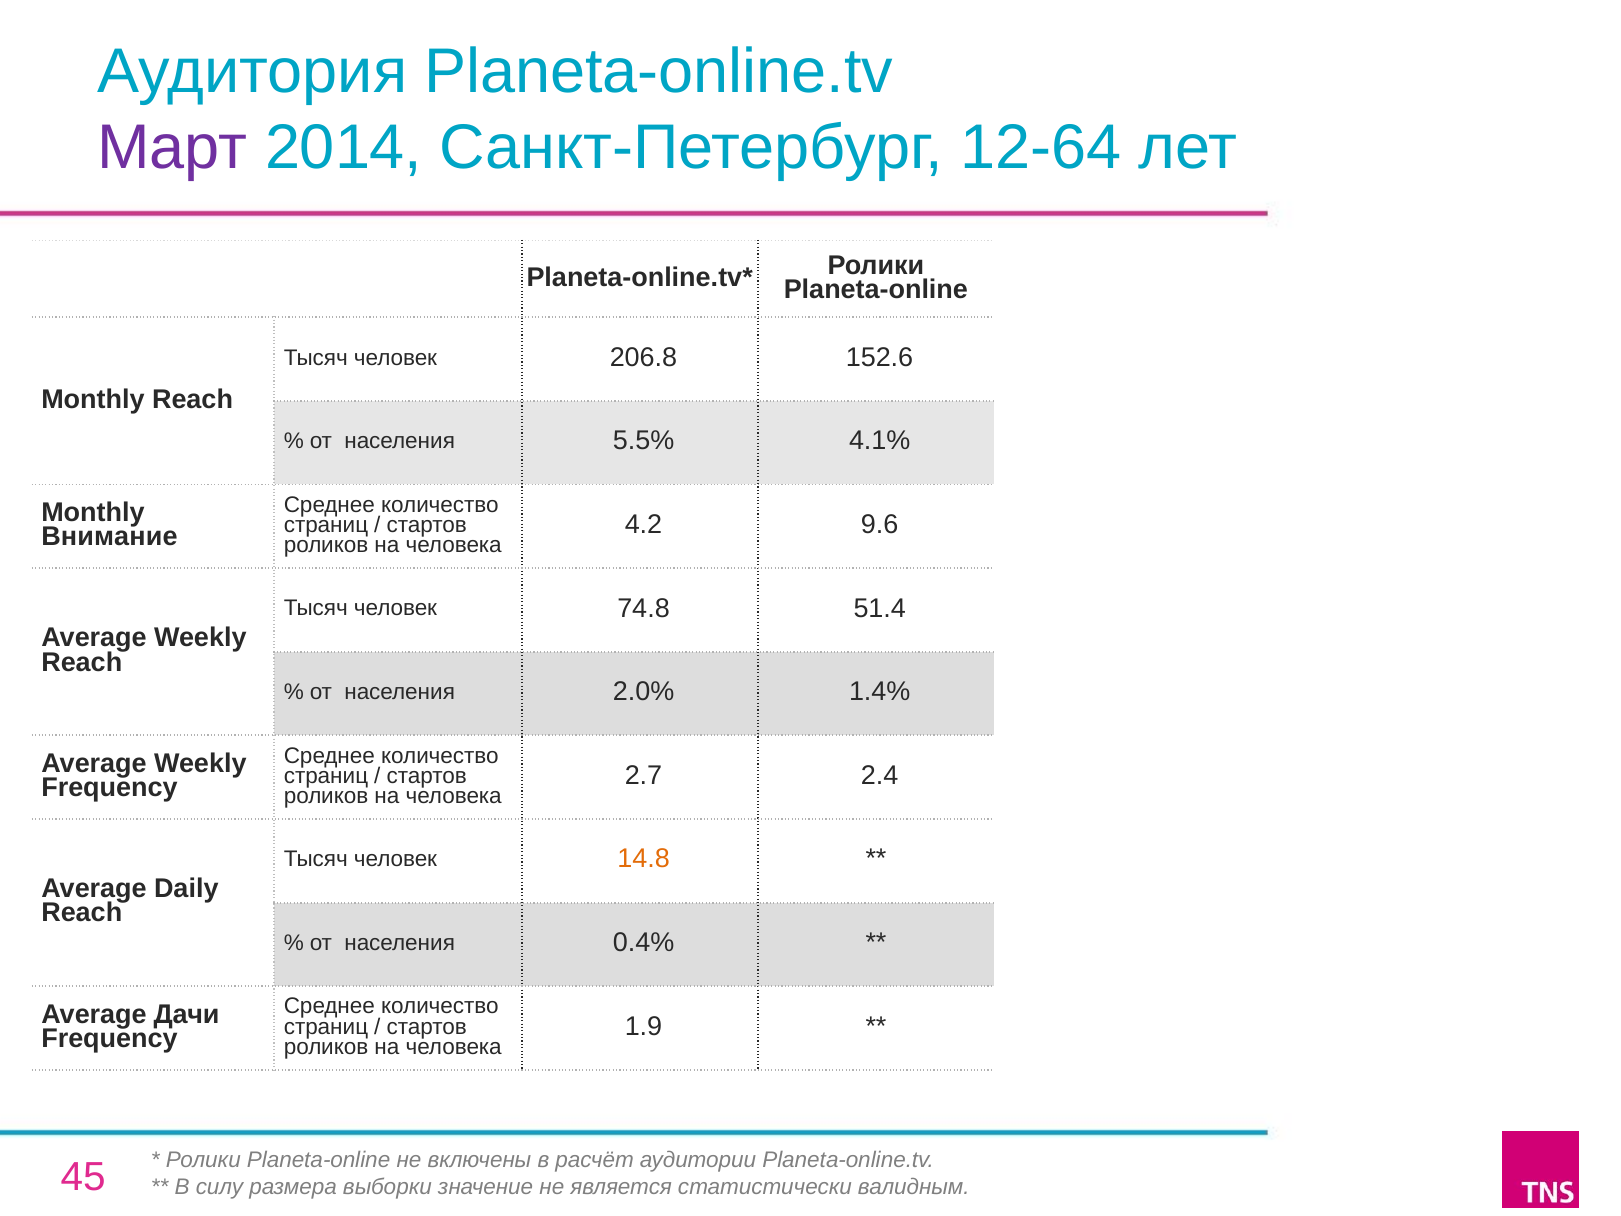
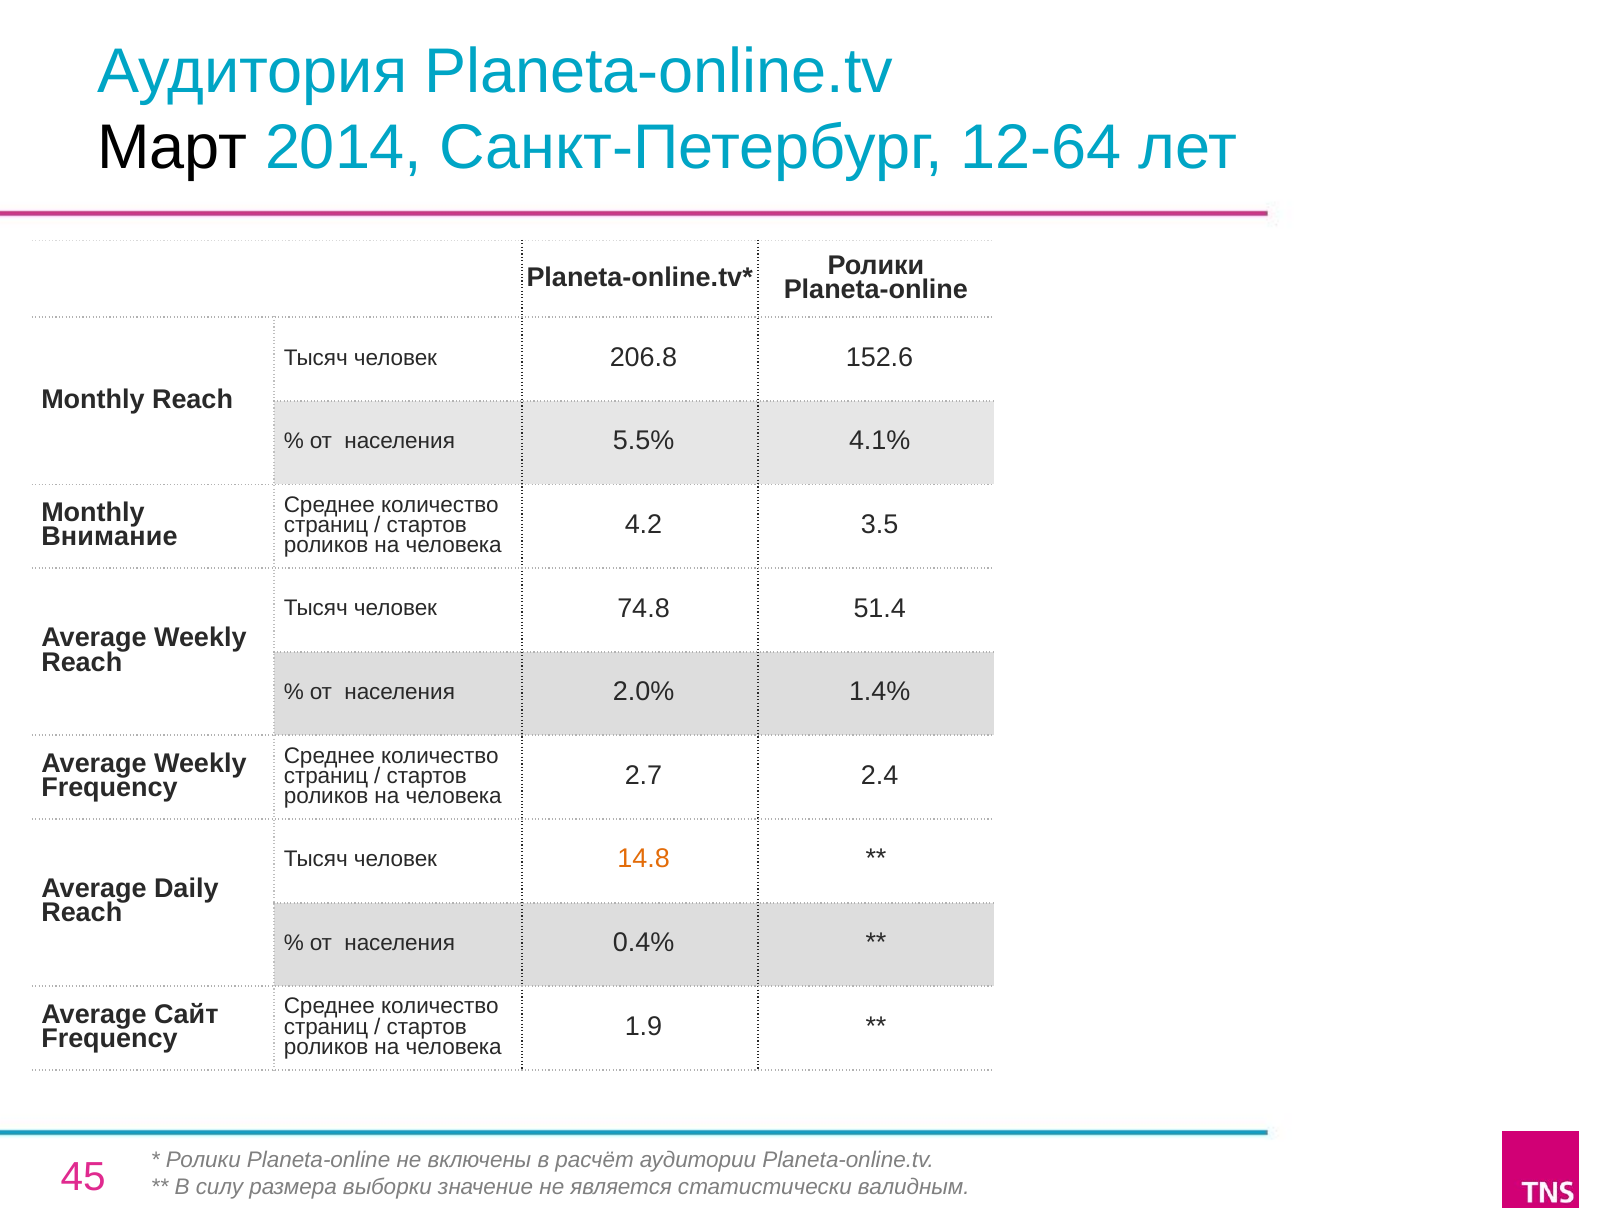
Март colour: purple -> black
9.6: 9.6 -> 3.5
Дачи: Дачи -> Сайт
